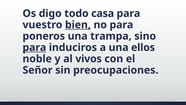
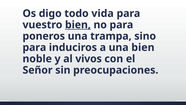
casa: casa -> vida
para at (34, 47) underline: present -> none
una ellos: ellos -> bien
